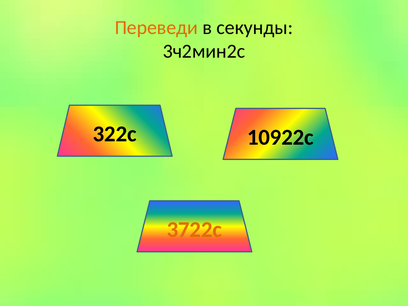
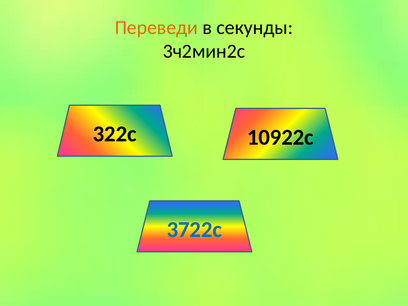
3722с colour: orange -> blue
